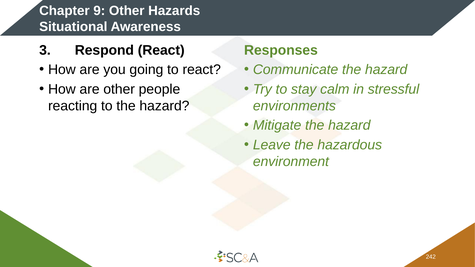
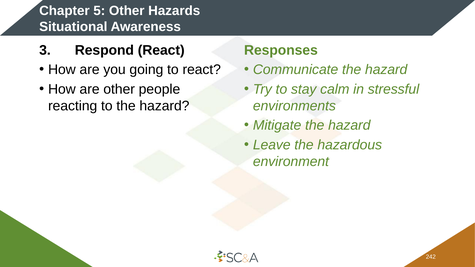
9: 9 -> 5
